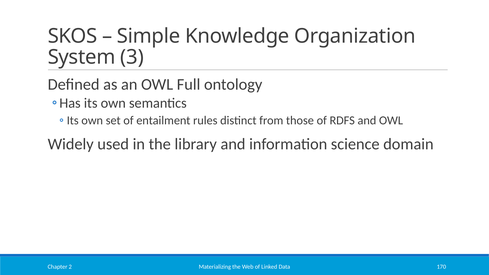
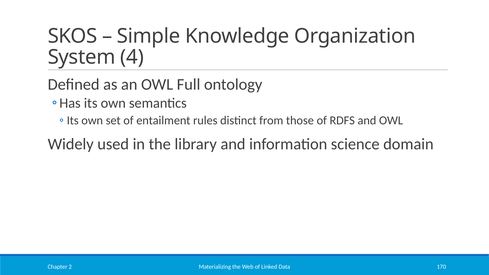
3: 3 -> 4
